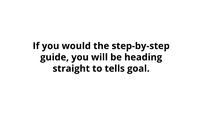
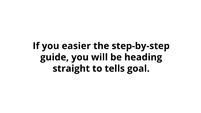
would: would -> easier
